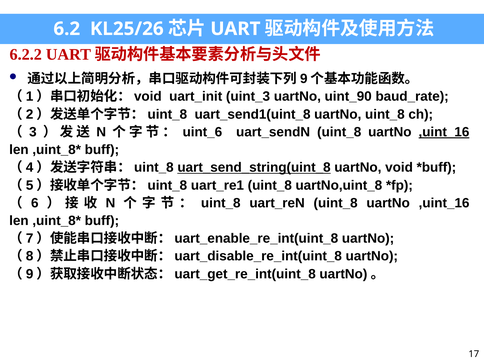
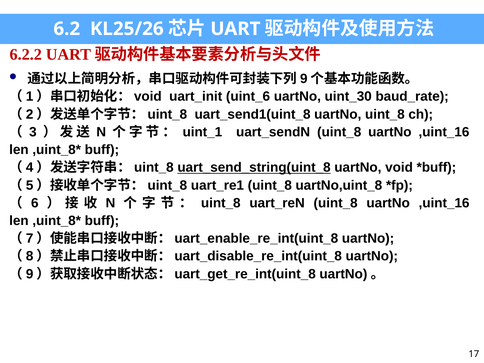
uint_3: uint_3 -> uint_6
uint_90: uint_90 -> uint_30
uint_6: uint_6 -> uint_1
,uint_16 at (444, 132) underline: present -> none
